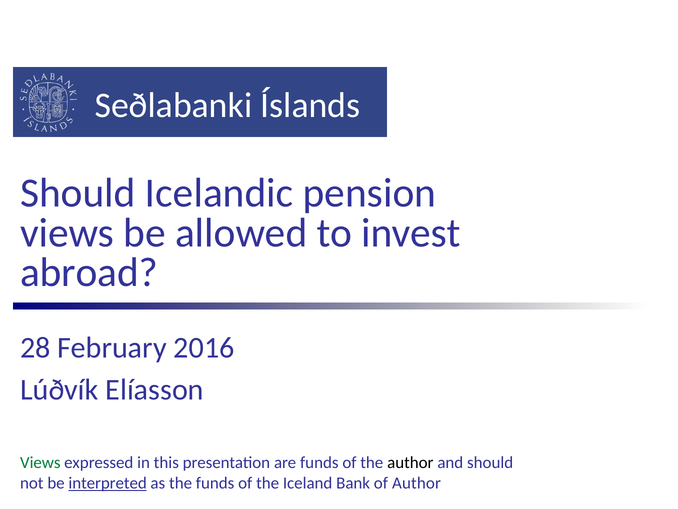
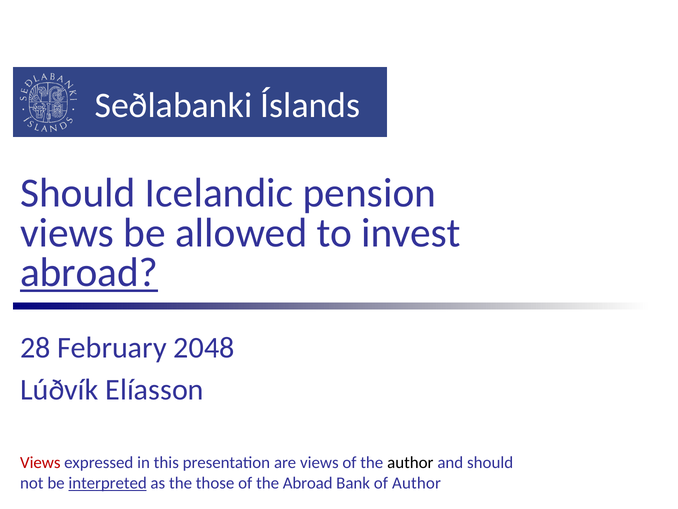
abroad at (89, 273) underline: none -> present
2016: 2016 -> 2048
Views at (40, 462) colour: green -> red
are funds: funds -> views
the funds: funds -> those
the Iceland: Iceland -> Abroad
